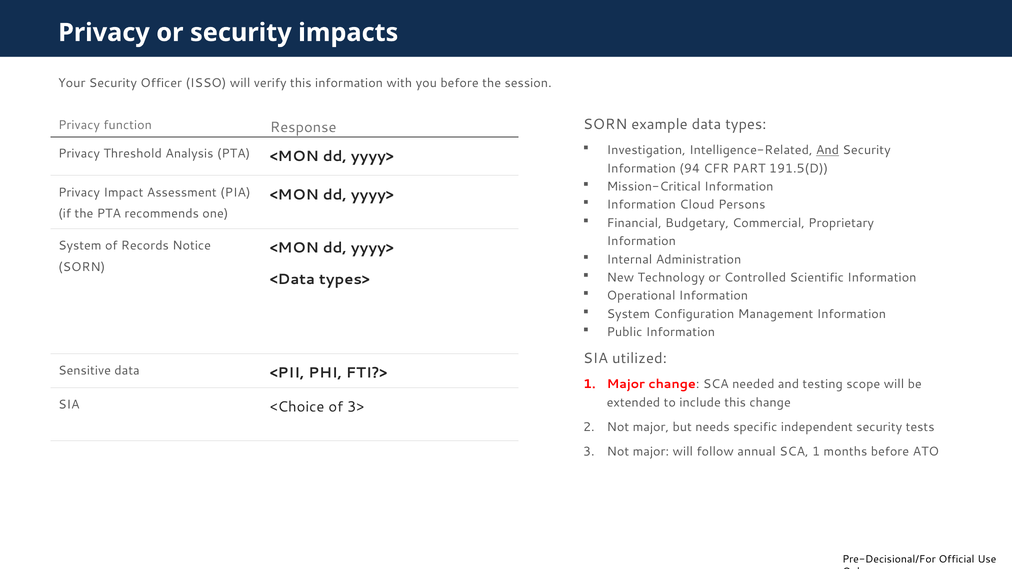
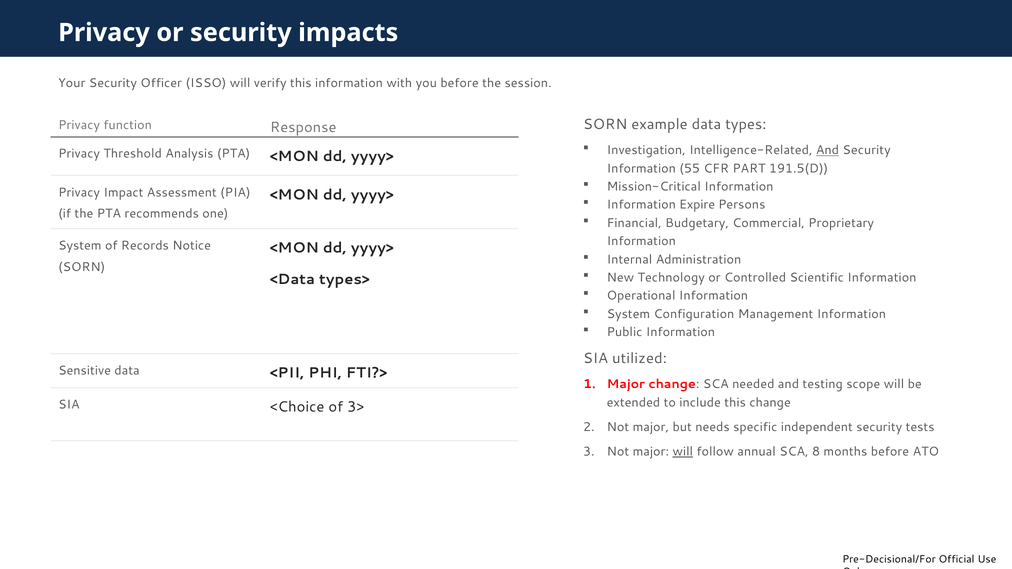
94: 94 -> 55
Cloud: Cloud -> Expire
will at (683, 452) underline: none -> present
SCA 1: 1 -> 8
